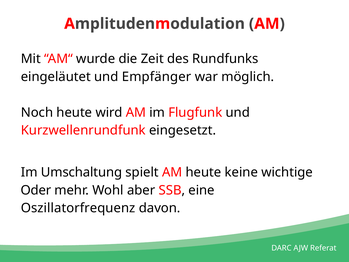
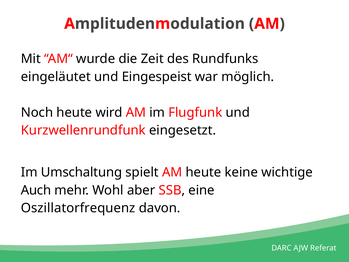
Empfänger: Empfänger -> Eingespeist
Oder: Oder -> Auch
